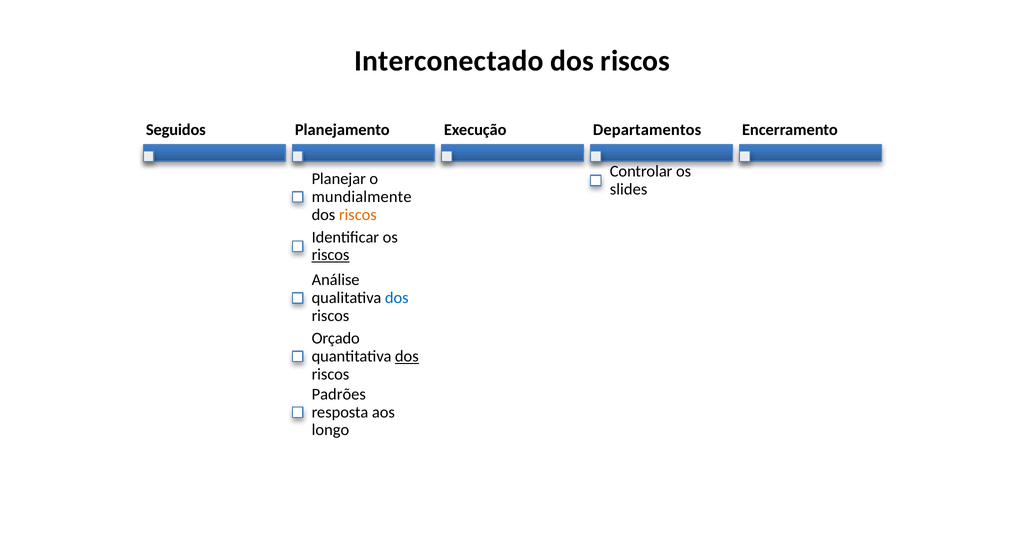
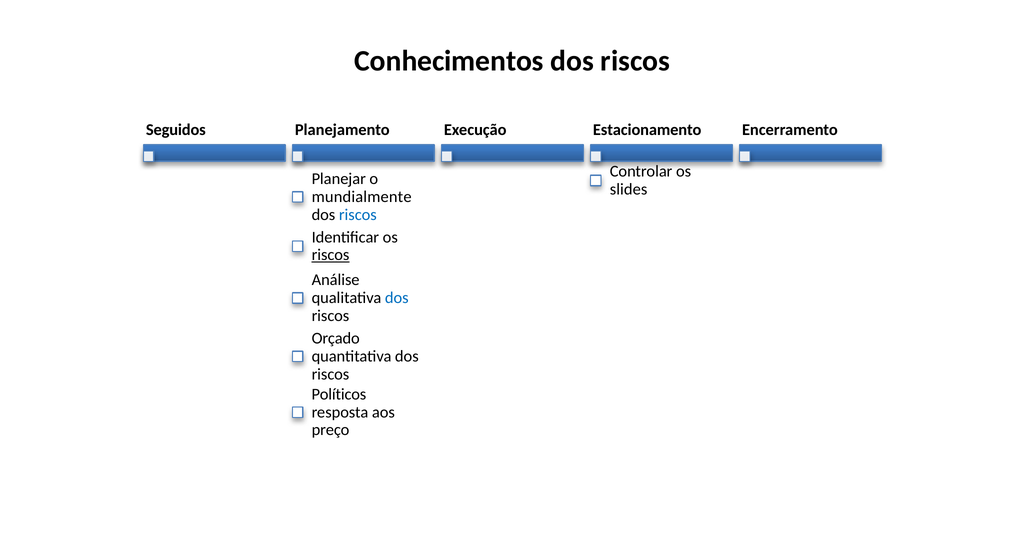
Interconectado: Interconectado -> Conhecimentos
Departamentos: Departamentos -> Estacionamento
riscos at (358, 215) colour: orange -> blue
dos at (407, 356) underline: present -> none
Padrões: Padrões -> Políticos
longo: longo -> preço
